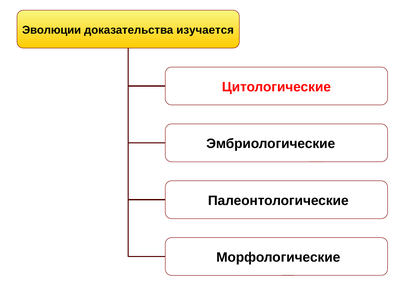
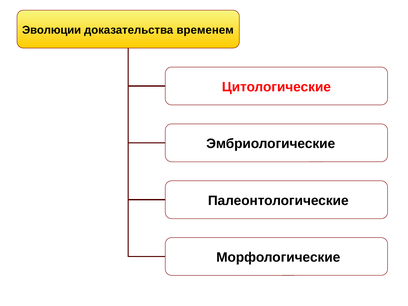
изучается: изучается -> временем
